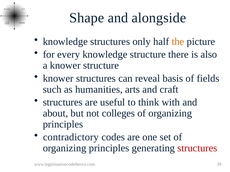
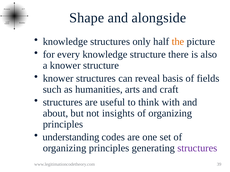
colleges: colleges -> insights
contradictory: contradictory -> understanding
structures at (197, 148) colour: red -> purple
